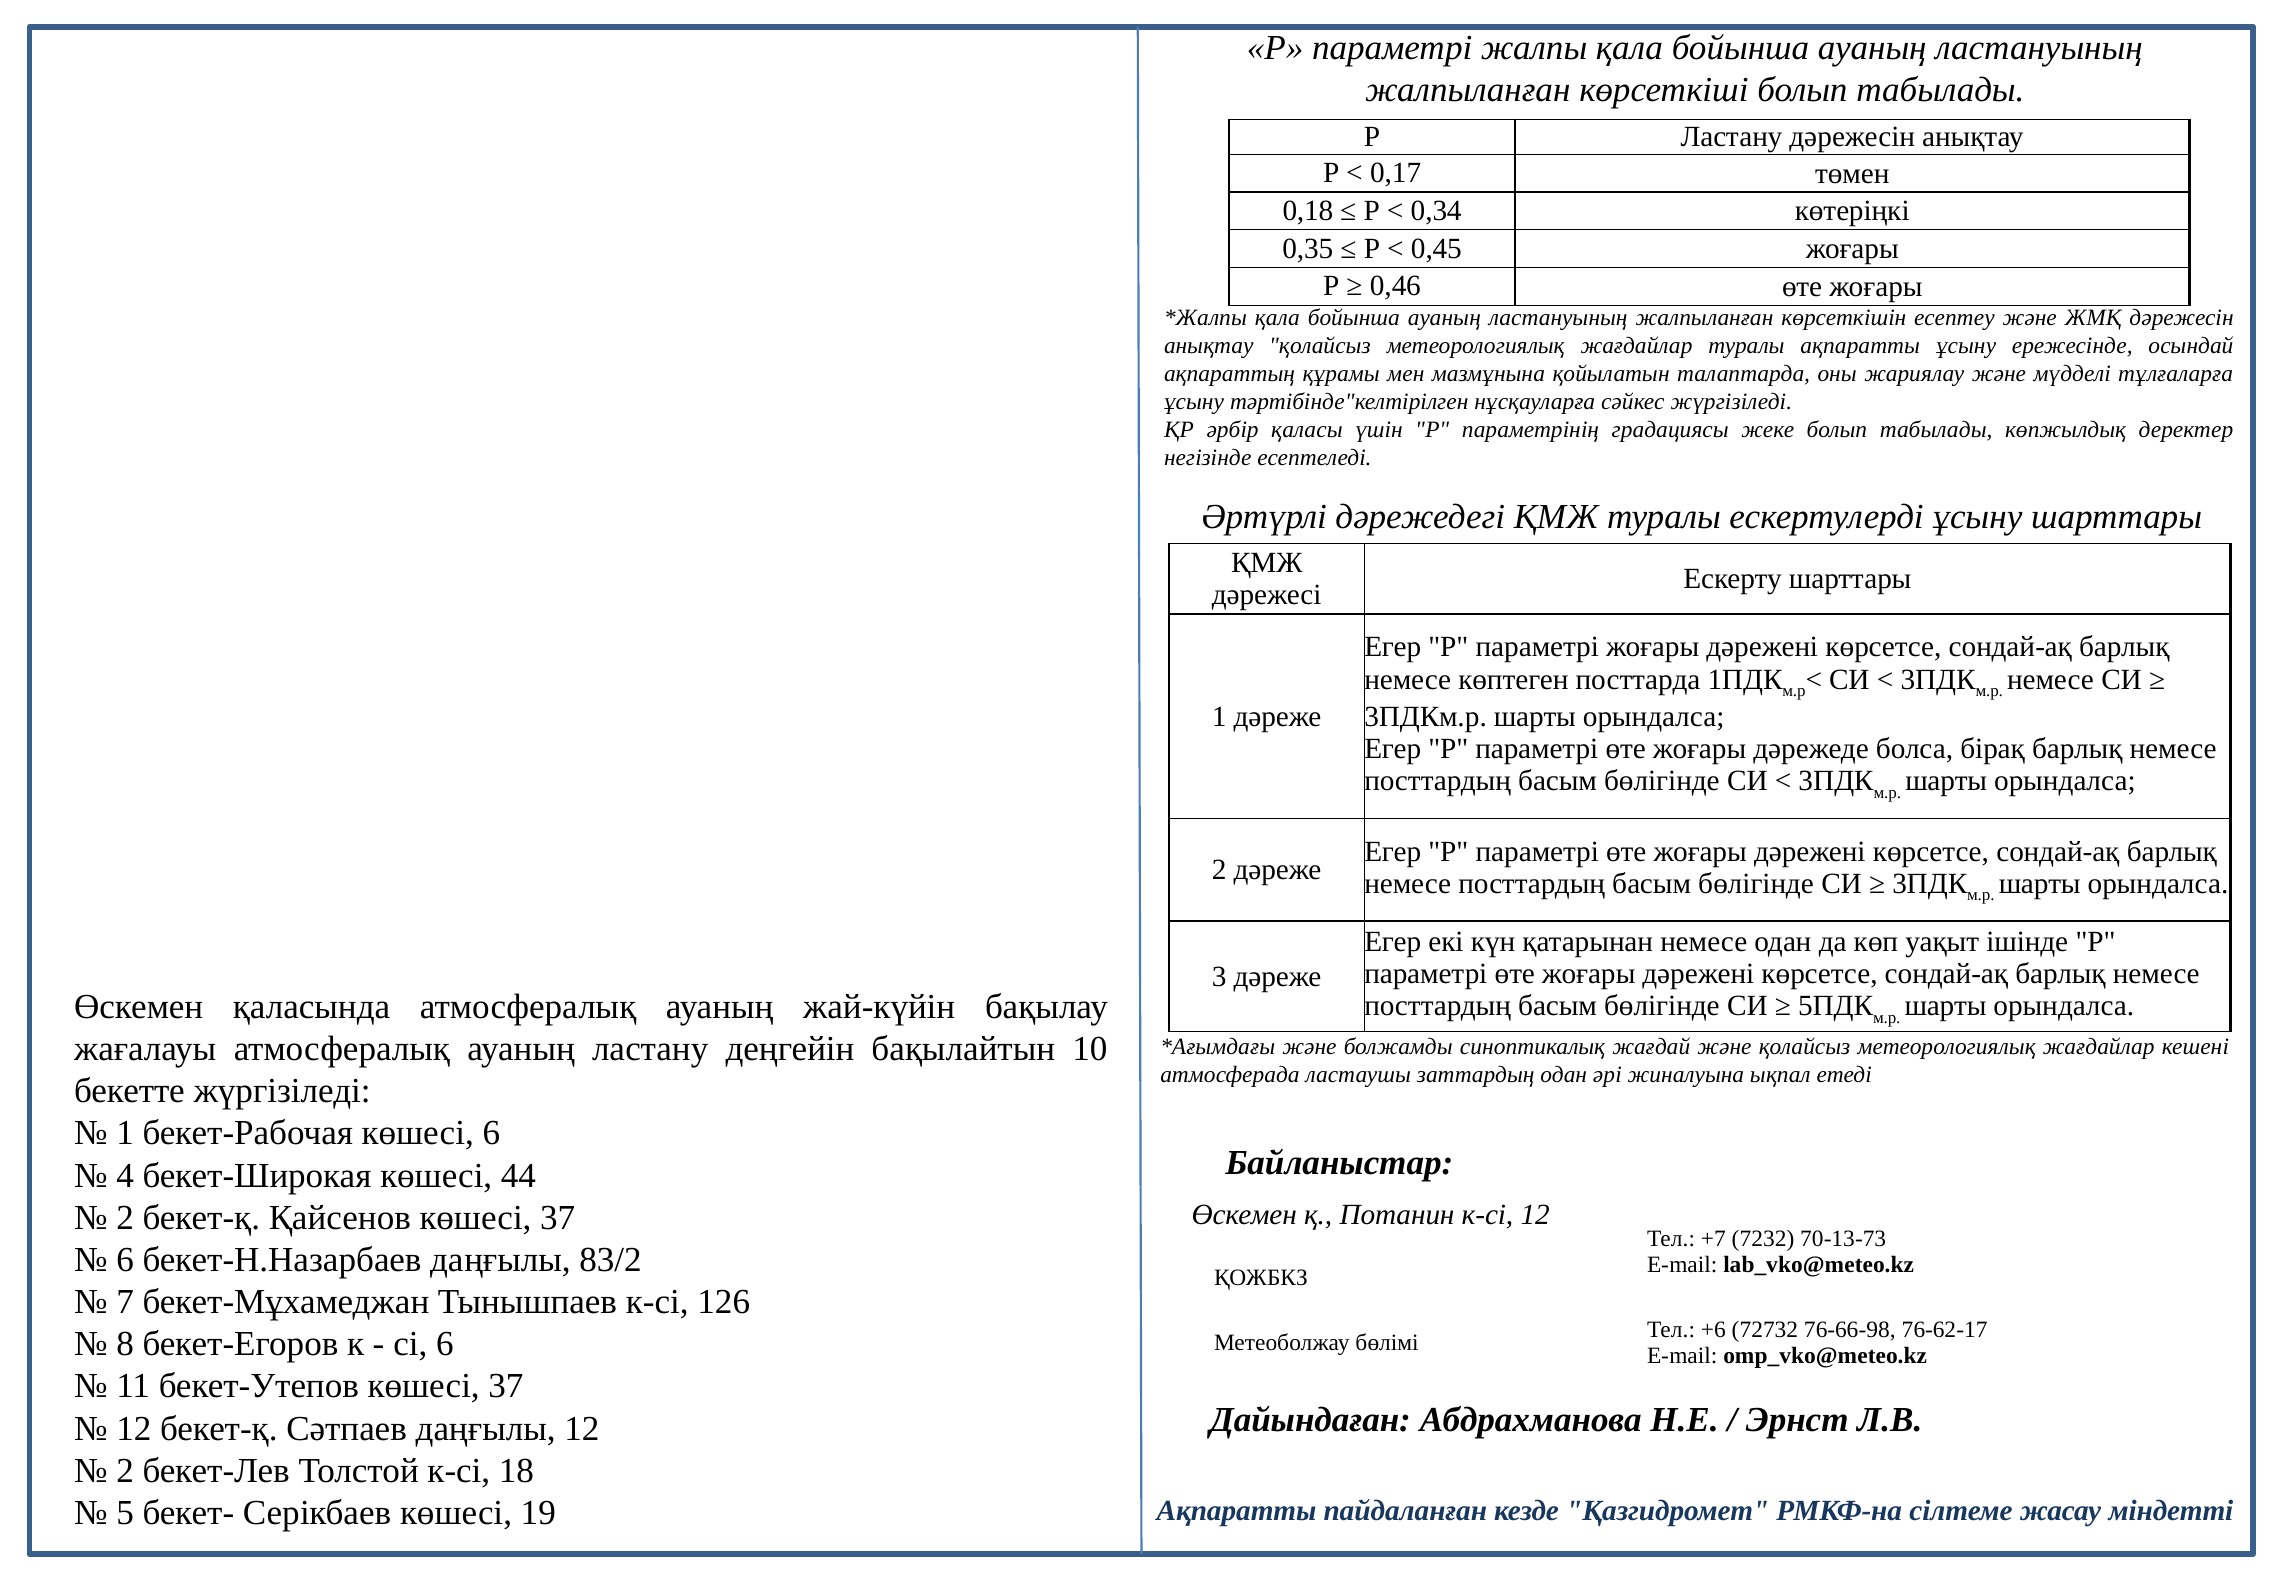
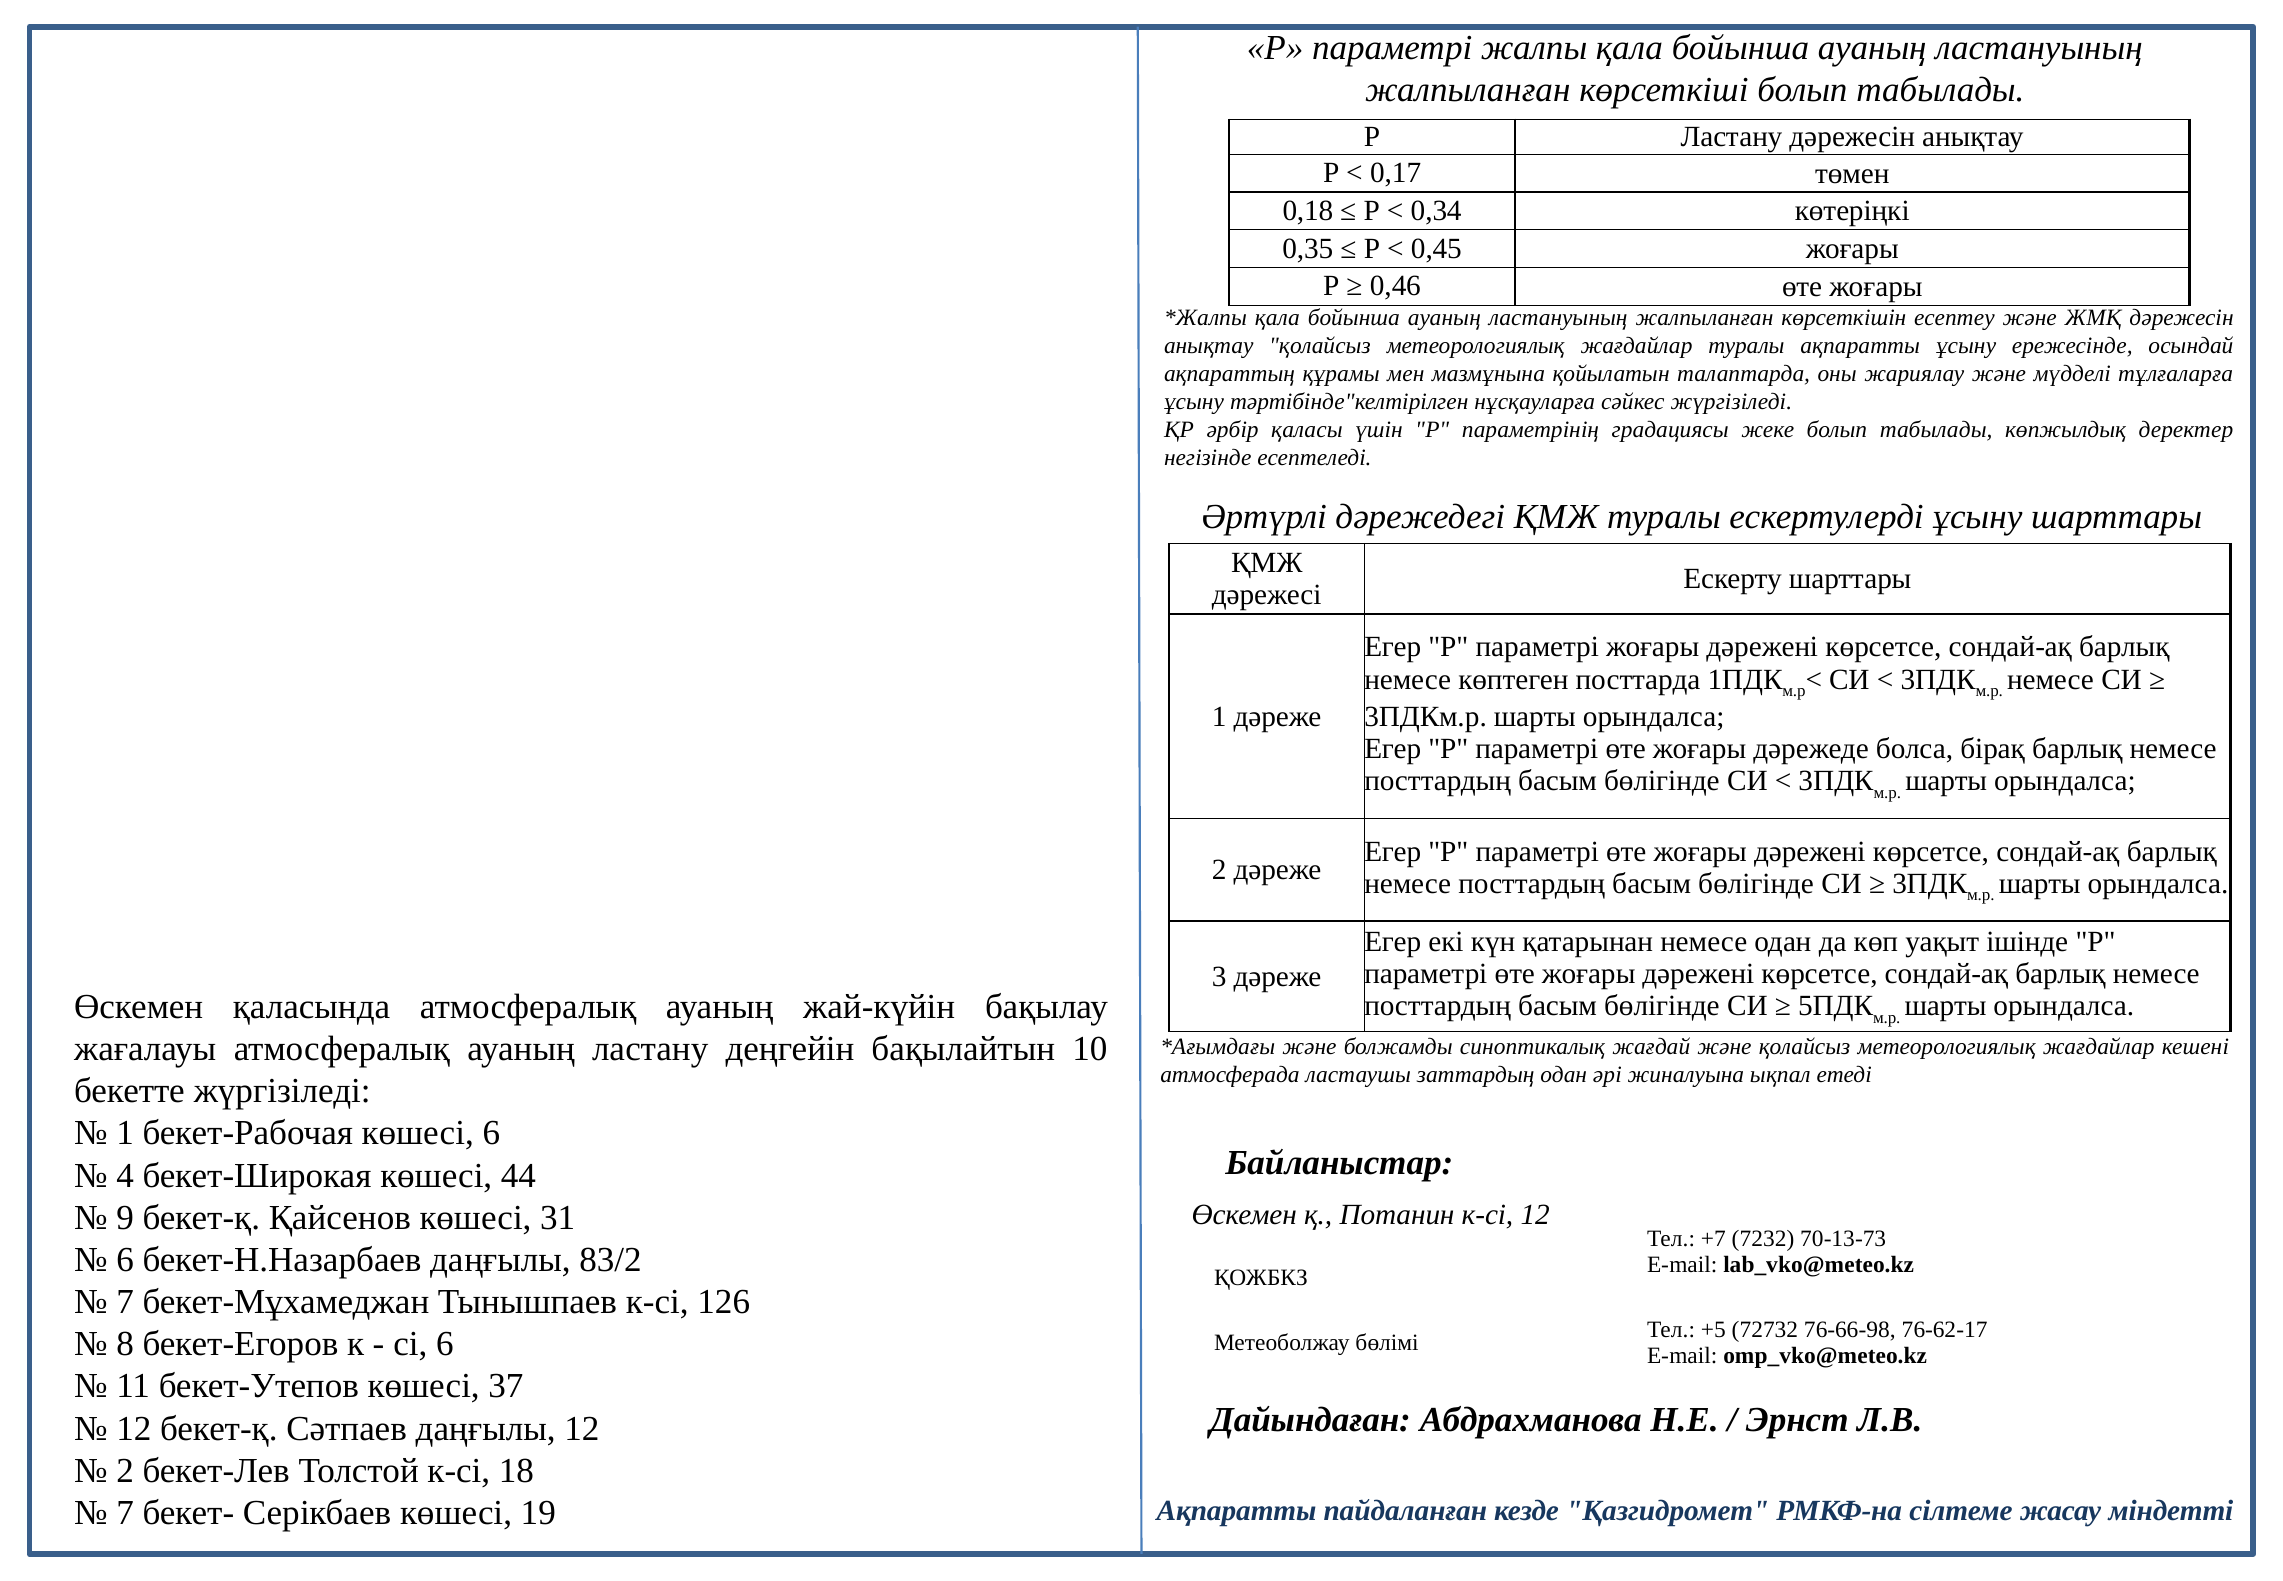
2 at (125, 1217): 2 -> 9
Қайсенов көшесі 37: 37 -> 31
+6: +6 -> +5
5 at (125, 1512): 5 -> 7
